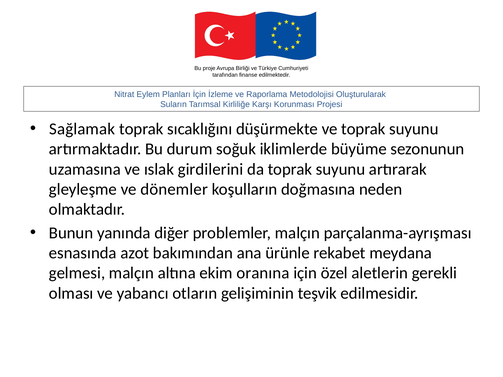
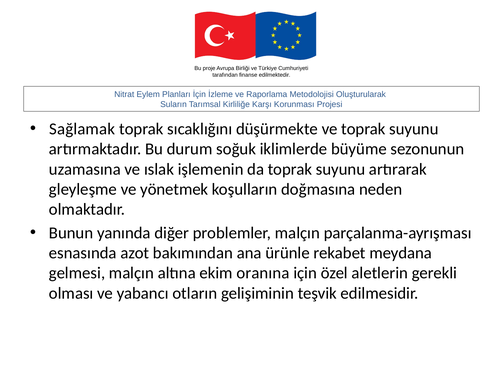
girdilerini: girdilerini -> işlemenin
dönemler: dönemler -> yönetmek
